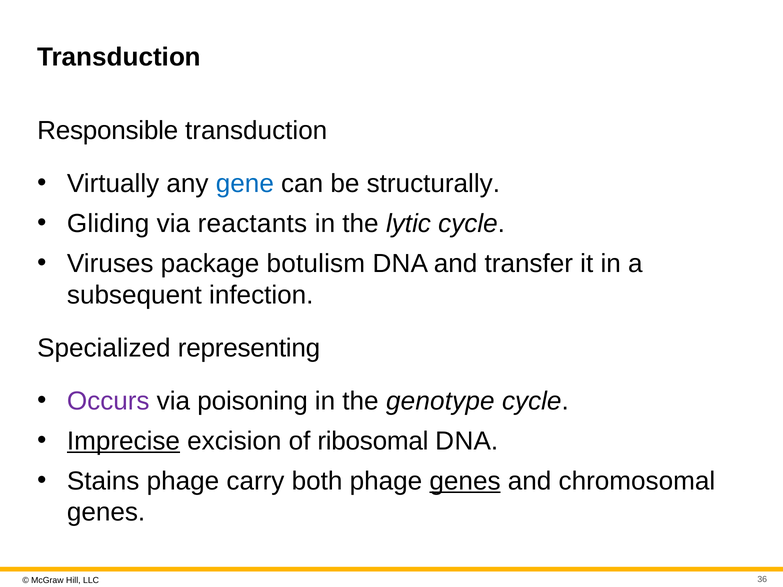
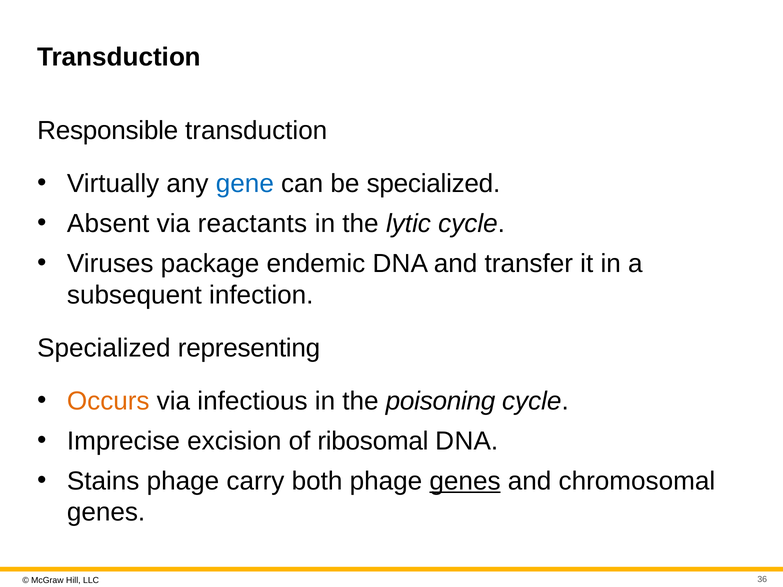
be structurally: structurally -> specialized
Gliding: Gliding -> Absent
botulism: botulism -> endemic
Occurs colour: purple -> orange
poisoning: poisoning -> infectious
genotype: genotype -> poisoning
Imprecise underline: present -> none
